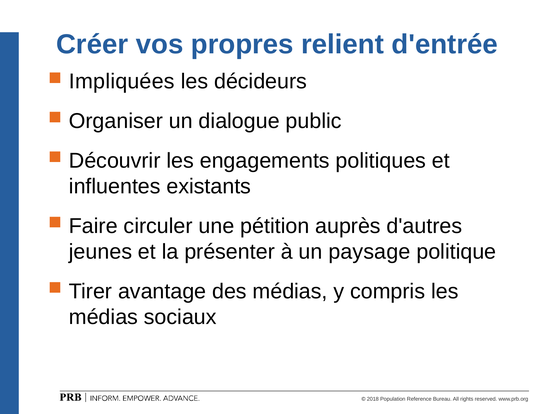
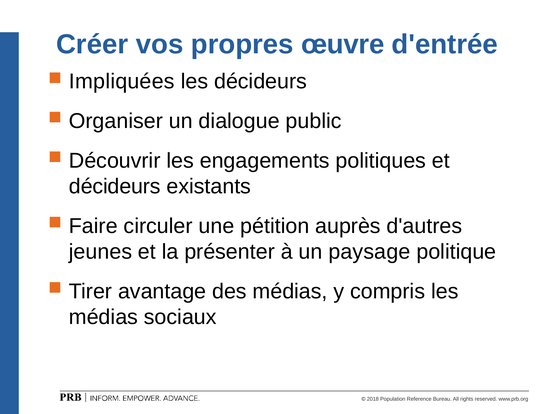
relient: relient -> œuvre
influentes at (115, 186): influentes -> décideurs
